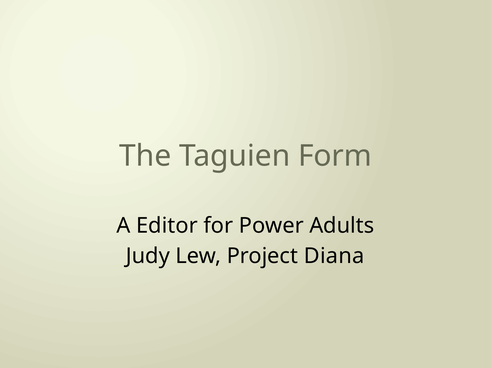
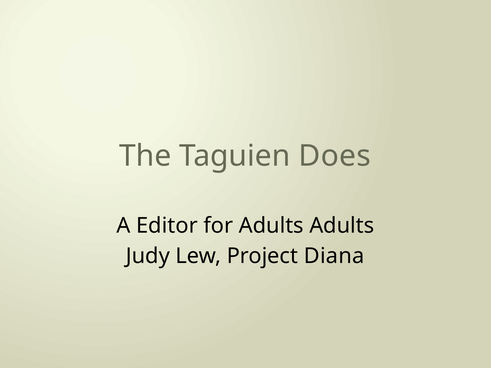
Form: Form -> Does
for Power: Power -> Adults
